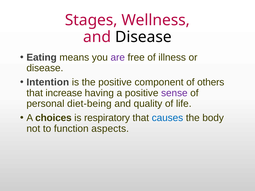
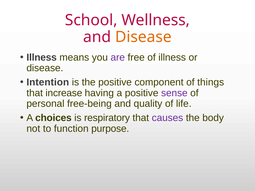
Stages: Stages -> School
Disease at (143, 37) colour: black -> orange
Eating at (42, 57): Eating -> Illness
others: others -> things
diet-being: diet-being -> free-being
causes colour: blue -> purple
aspects: aspects -> purpose
